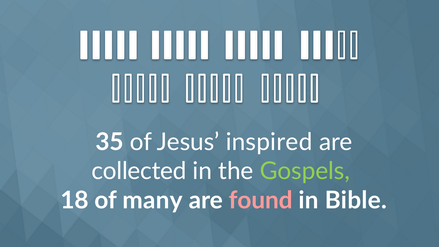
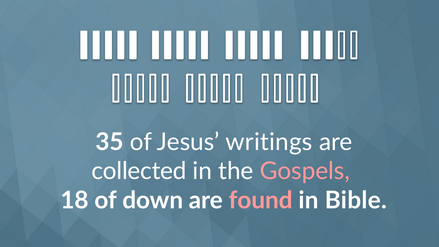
inspired: inspired -> writings
Gospels colour: light green -> pink
many: many -> down
